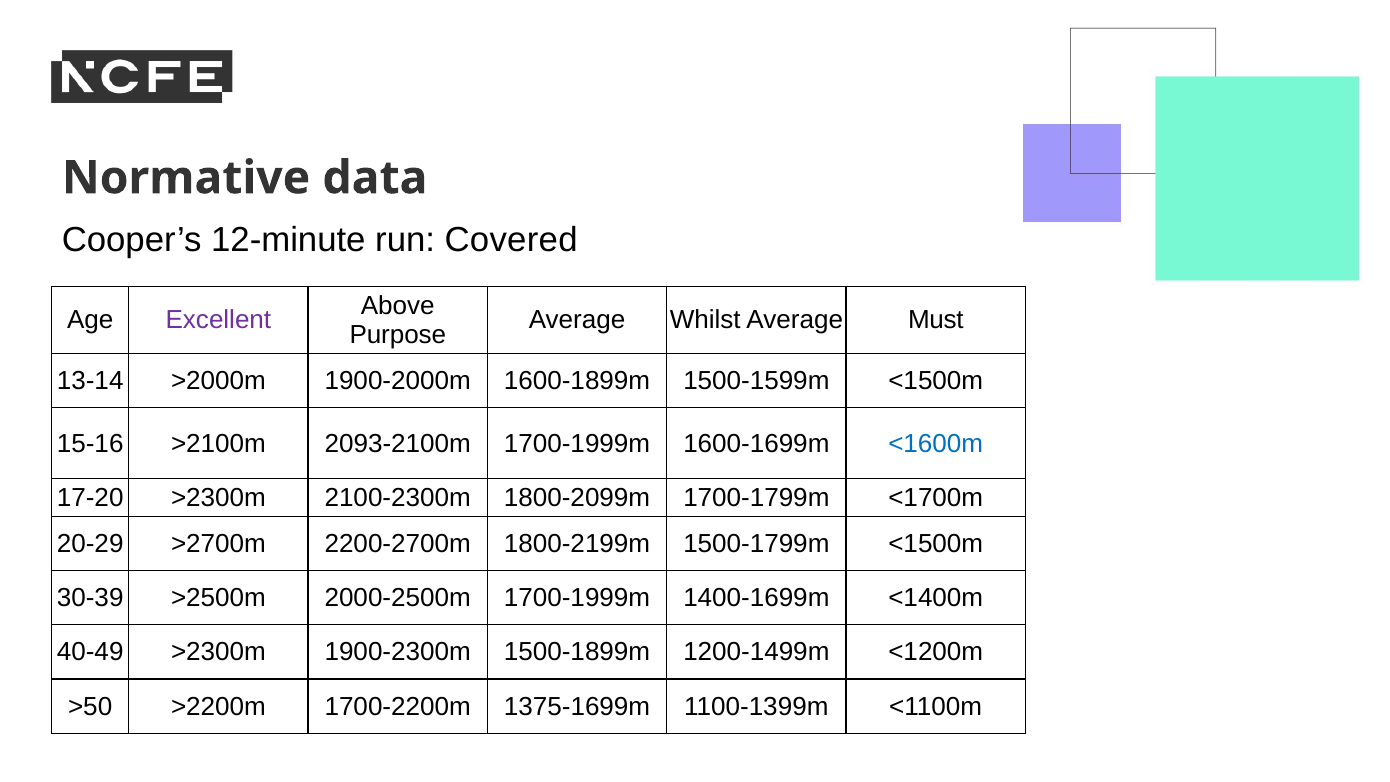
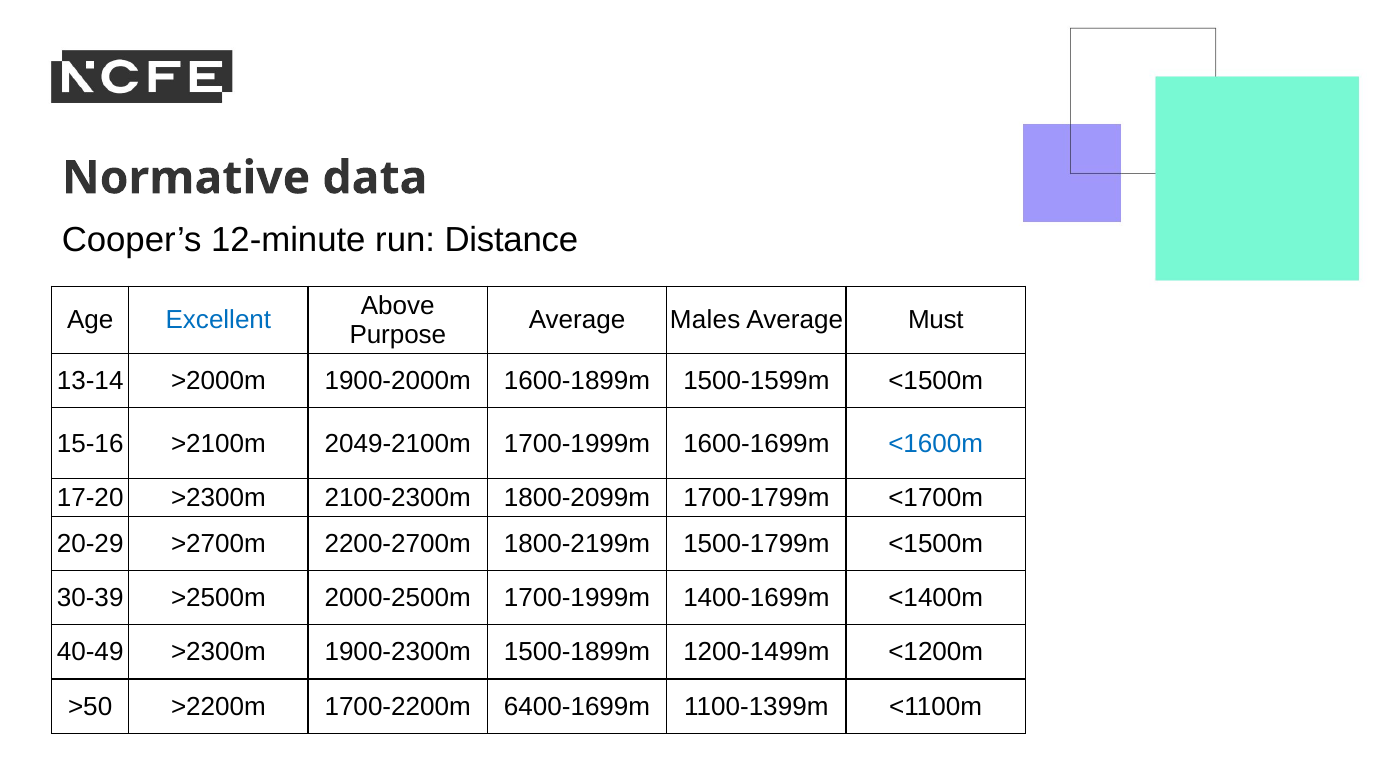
Covered: Covered -> Distance
Excellent colour: purple -> blue
Whilst: Whilst -> Males
2093-2100m: 2093-2100m -> 2049-2100m
1375-1699m: 1375-1699m -> 6400-1699m
